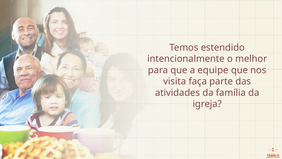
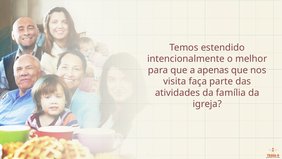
equipe: equipe -> apenas
